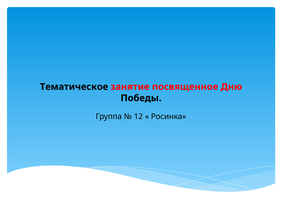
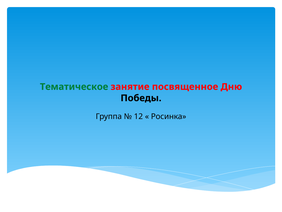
Тематическое colour: black -> green
